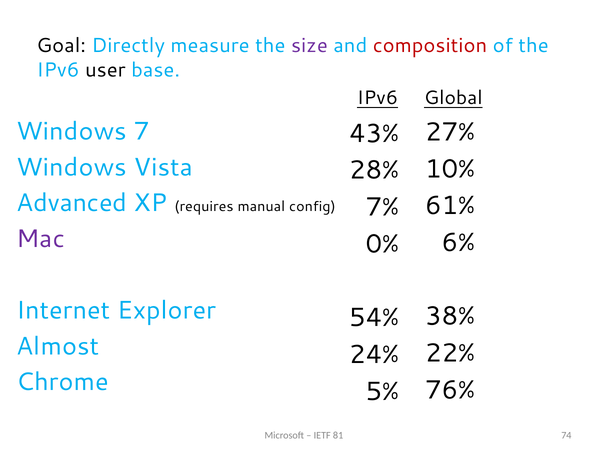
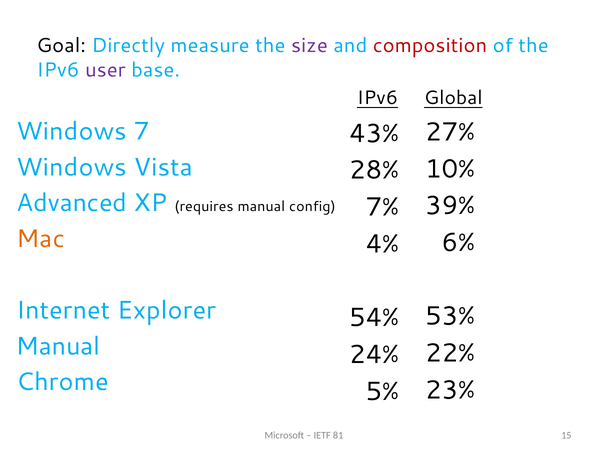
user colour: black -> purple
61%: 61% -> 39%
Mac colour: purple -> orange
0%: 0% -> 4%
38%: 38% -> 53%
Almost at (58, 346): Almost -> Manual
76%: 76% -> 23%
74: 74 -> 15
